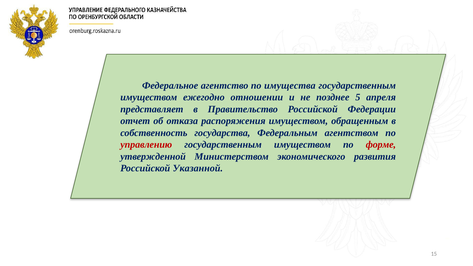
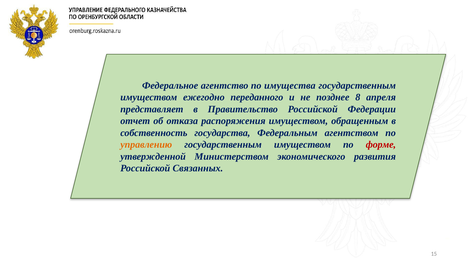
отношении: отношении -> переданного
5: 5 -> 8
управлению colour: red -> orange
Указанной: Указанной -> Связанных
